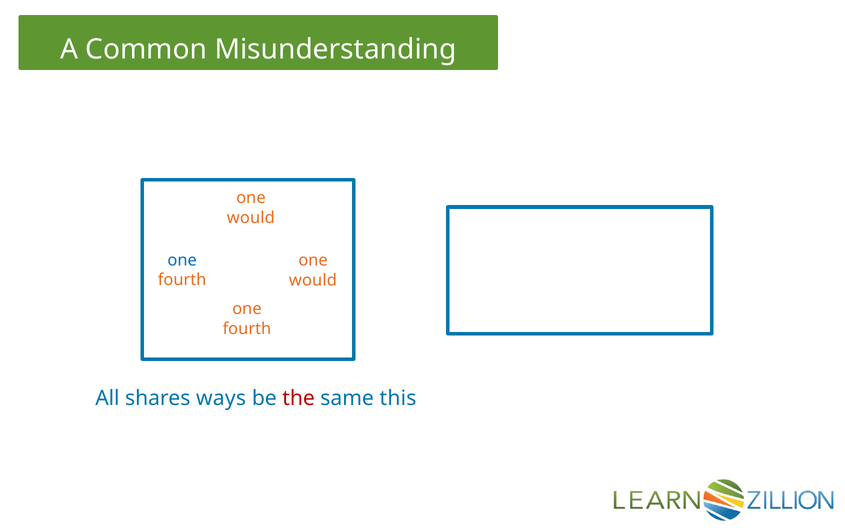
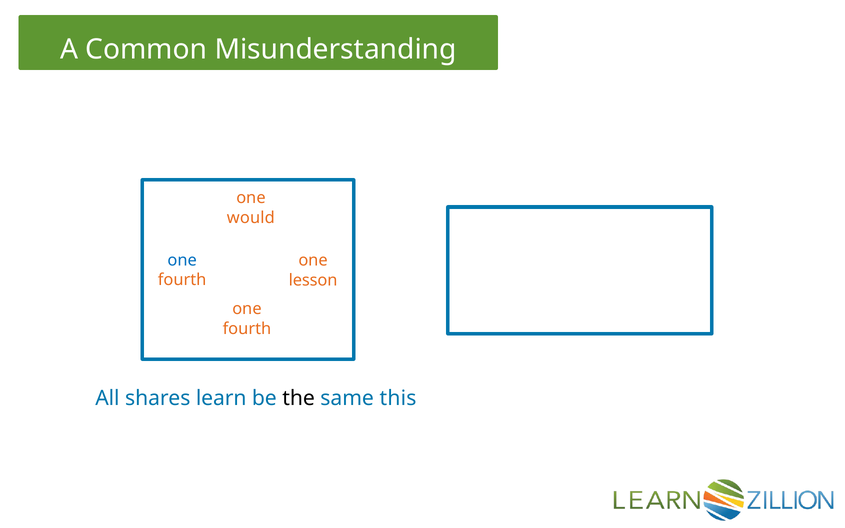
would at (313, 280): would -> lesson
ways: ways -> learn
the at (299, 399) colour: red -> black
